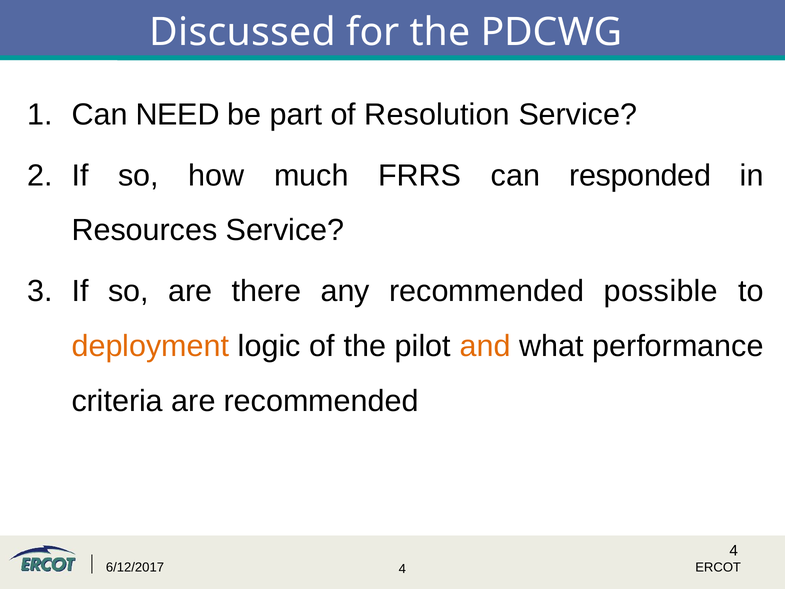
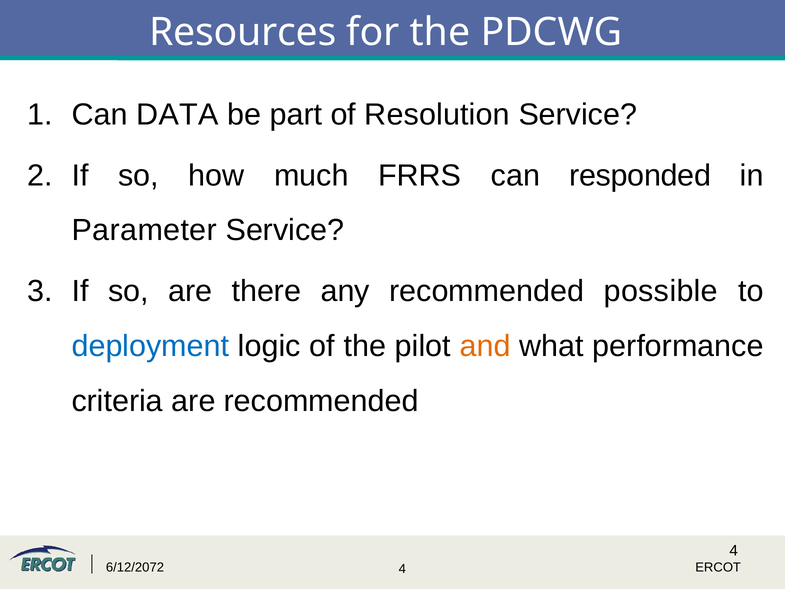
Discussed: Discussed -> Resources
NEED: NEED -> DATA
Resources: Resources -> Parameter
deployment colour: orange -> blue
6/12/2017: 6/12/2017 -> 6/12/2072
